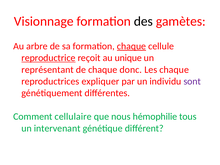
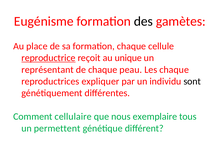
Visionnage: Visionnage -> Eugénisme
arbre: arbre -> place
chaque at (131, 46) underline: present -> none
donc: donc -> peau
sont colour: purple -> black
hémophilie: hémophilie -> exemplaire
intervenant: intervenant -> permettent
